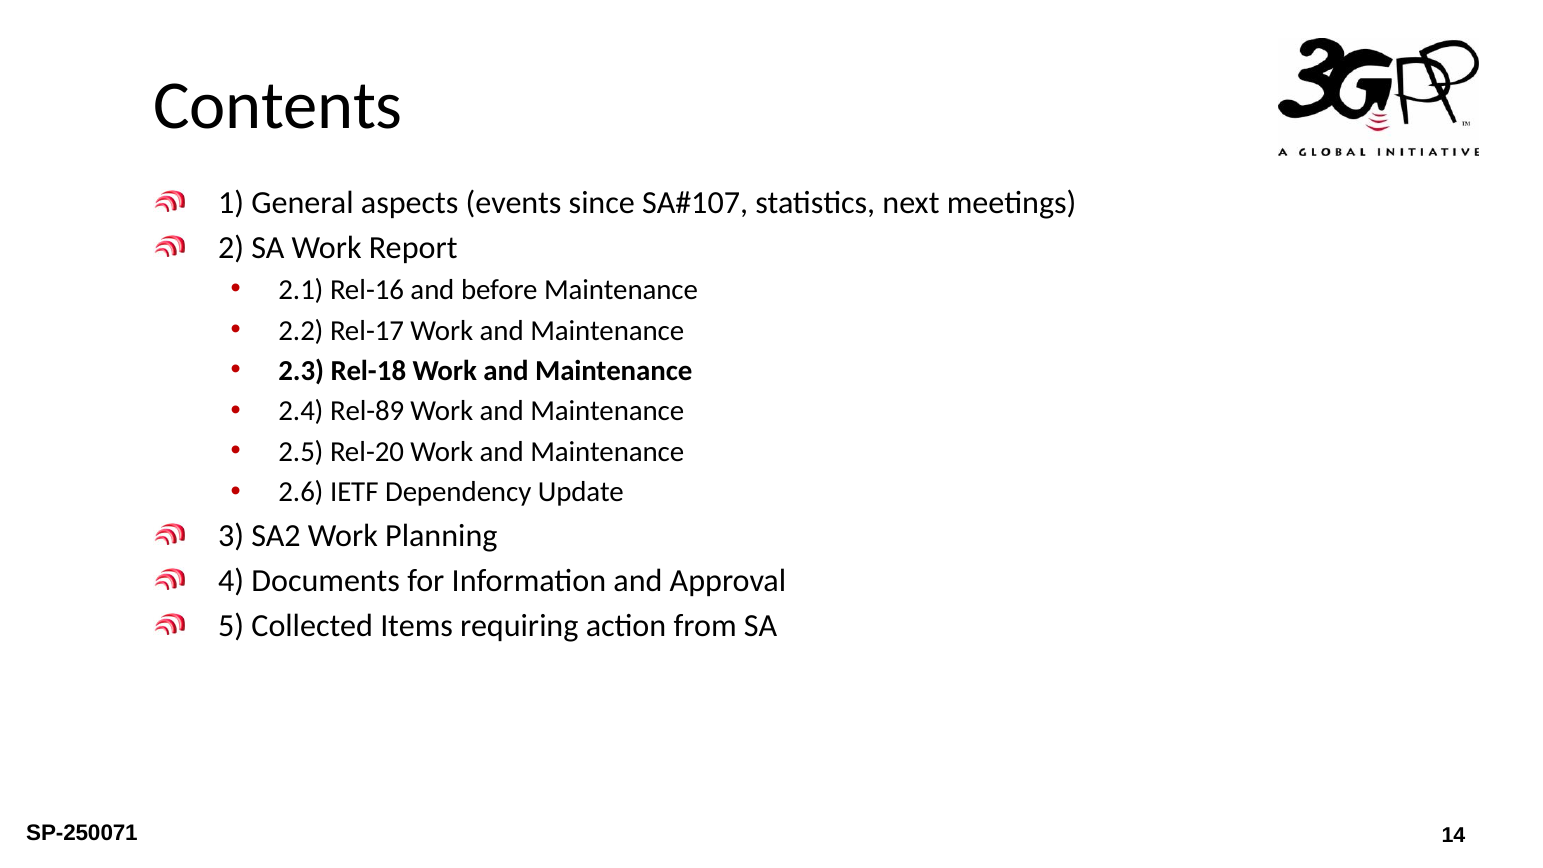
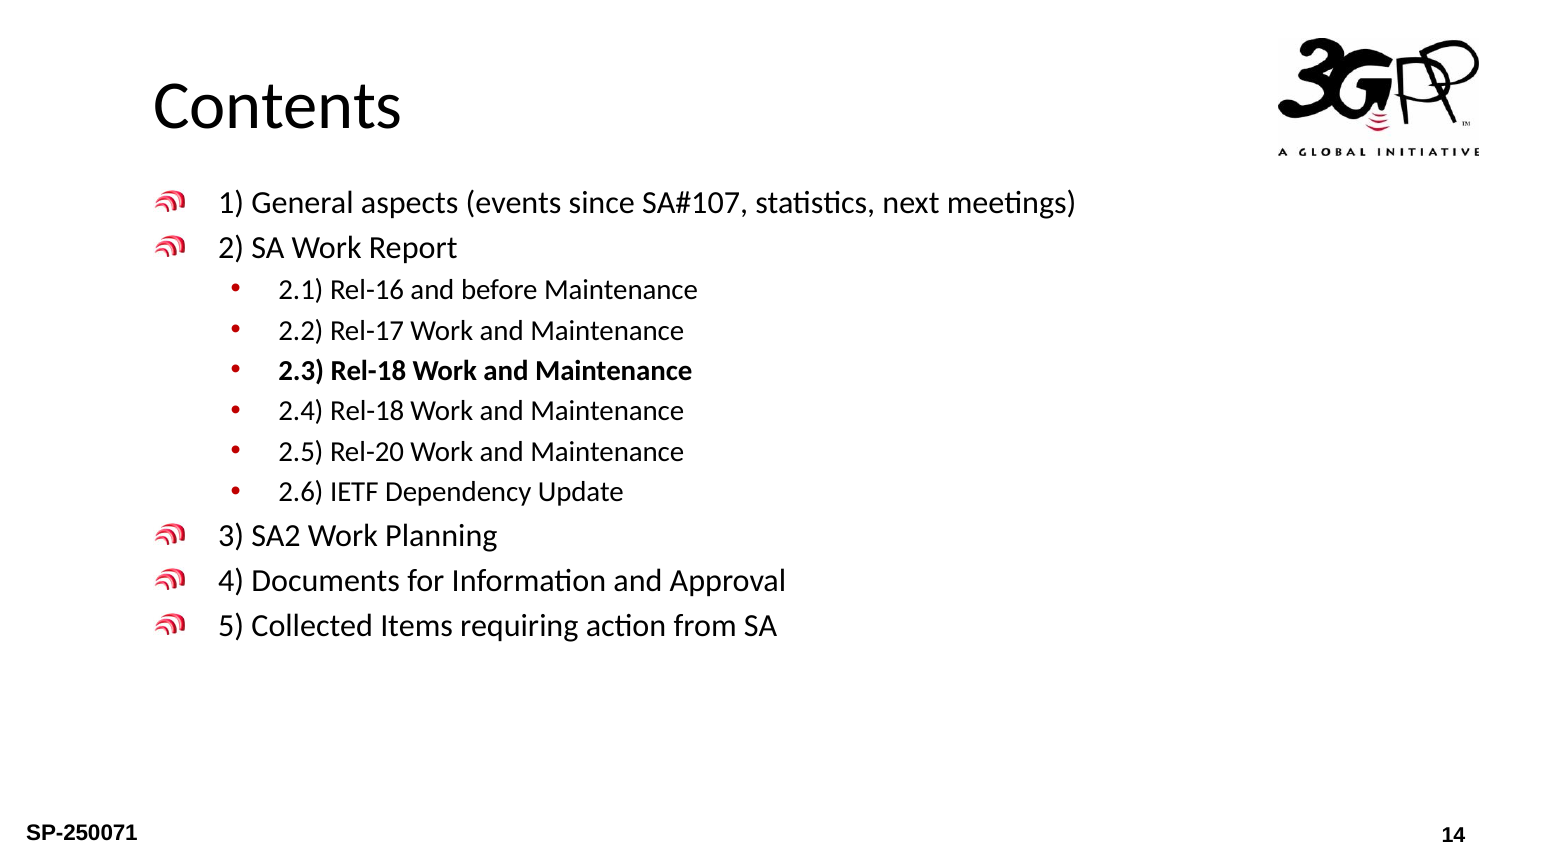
2.4 Rel-89: Rel-89 -> Rel-18
